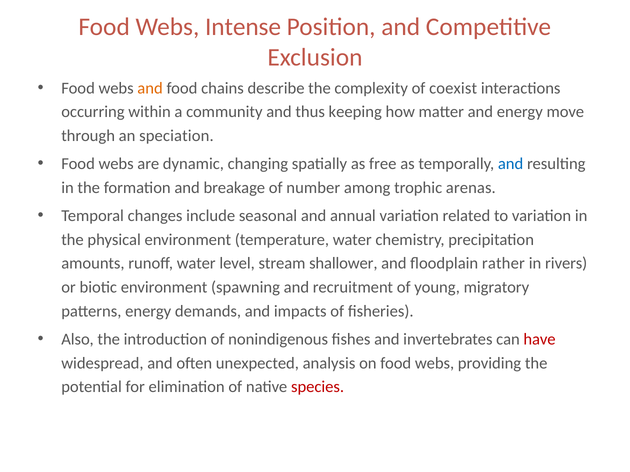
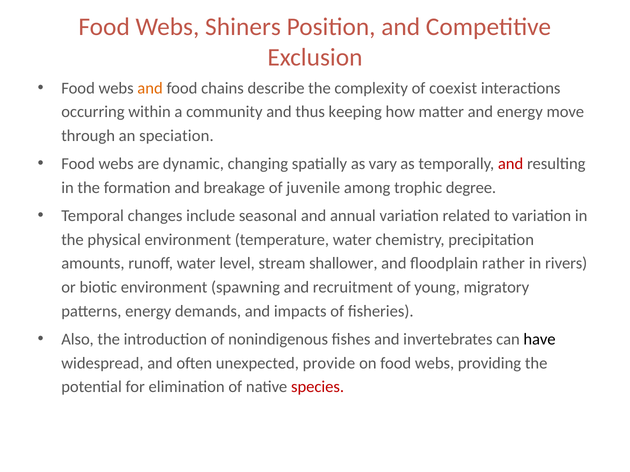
Intense: Intense -> Shiners
free: free -> vary
and at (511, 164) colour: blue -> red
number: number -> juvenile
arenas: arenas -> degree
have colour: red -> black
analysis: analysis -> provide
